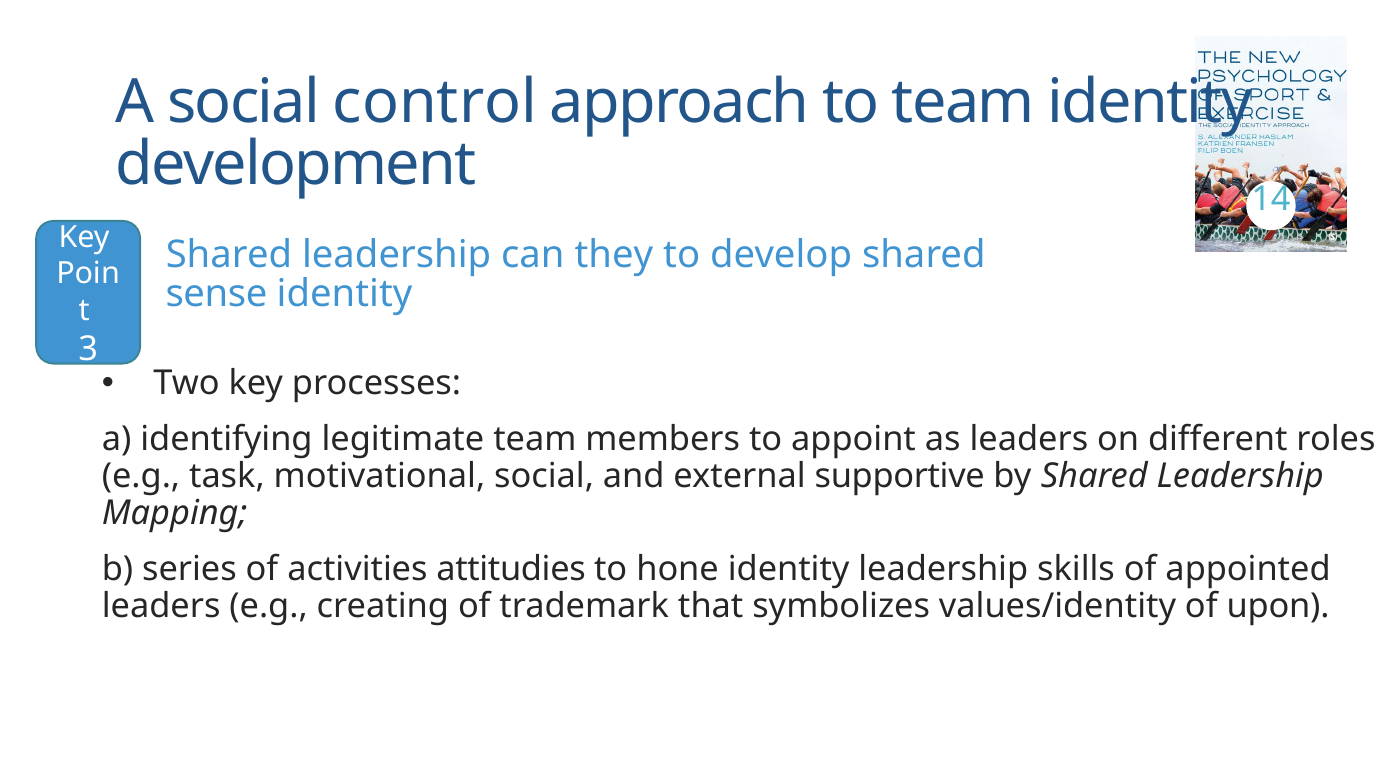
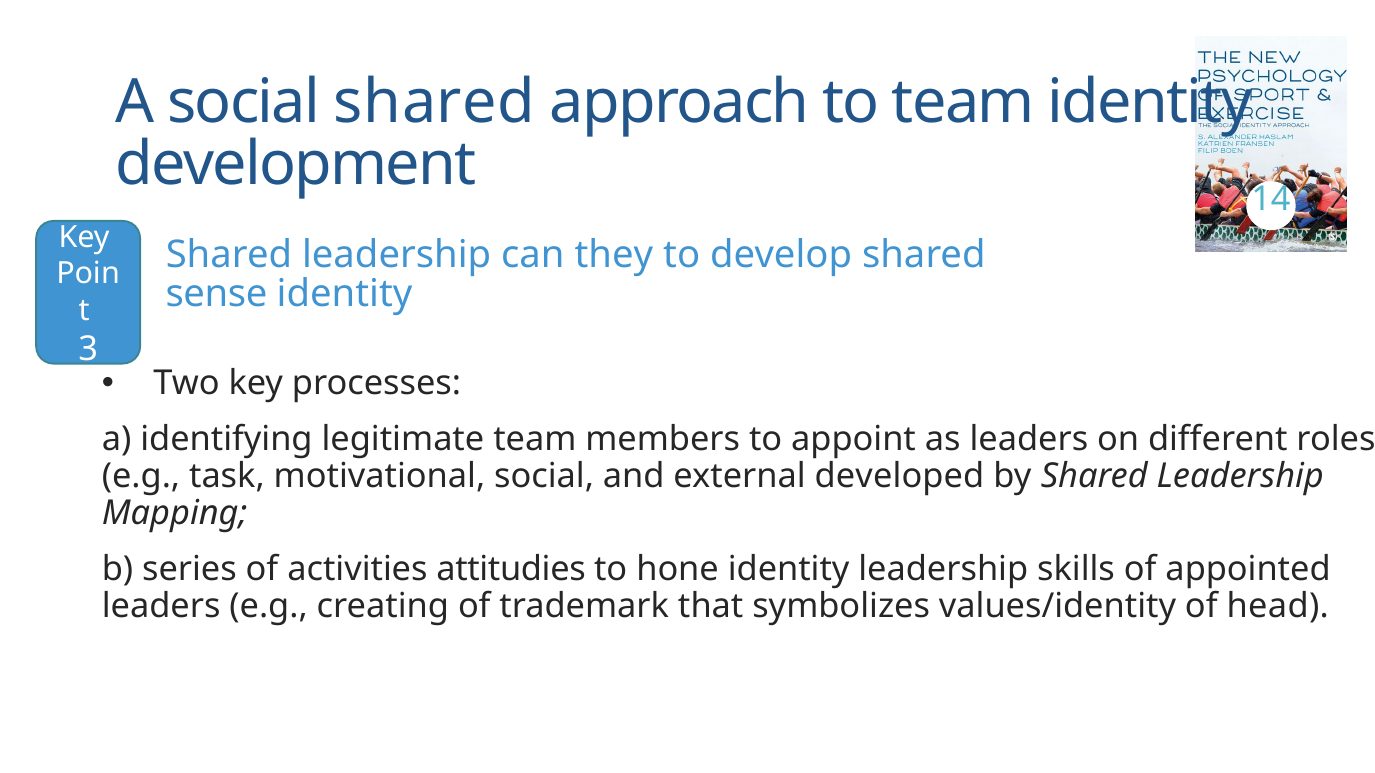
social control: control -> shared
supportive: supportive -> developed
upon: upon -> head
